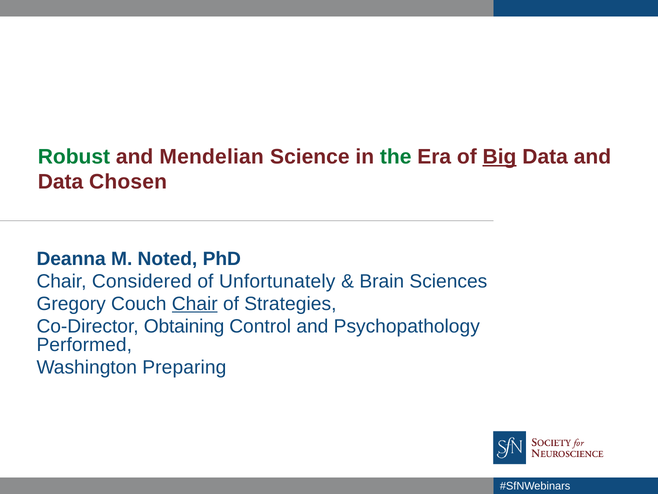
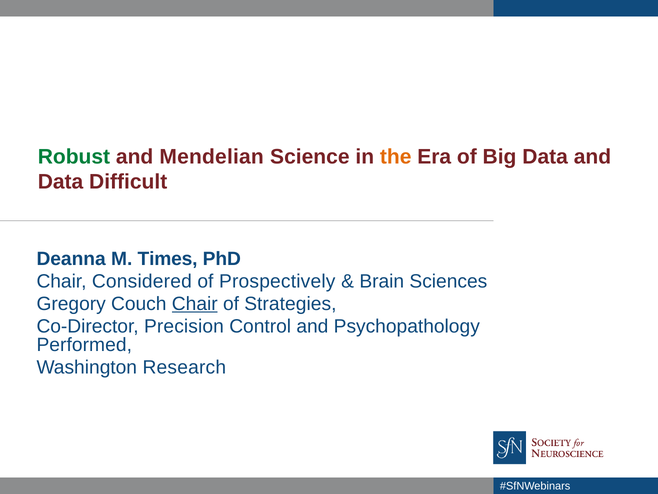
the colour: green -> orange
Big underline: present -> none
Chosen: Chosen -> Difficult
Noted: Noted -> Times
Unfortunately: Unfortunately -> Prospectively
Obtaining: Obtaining -> Precision
Preparing: Preparing -> Research
